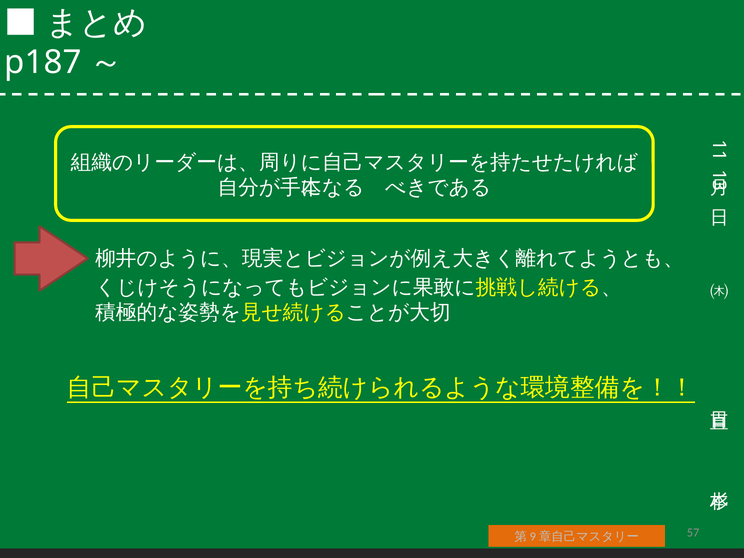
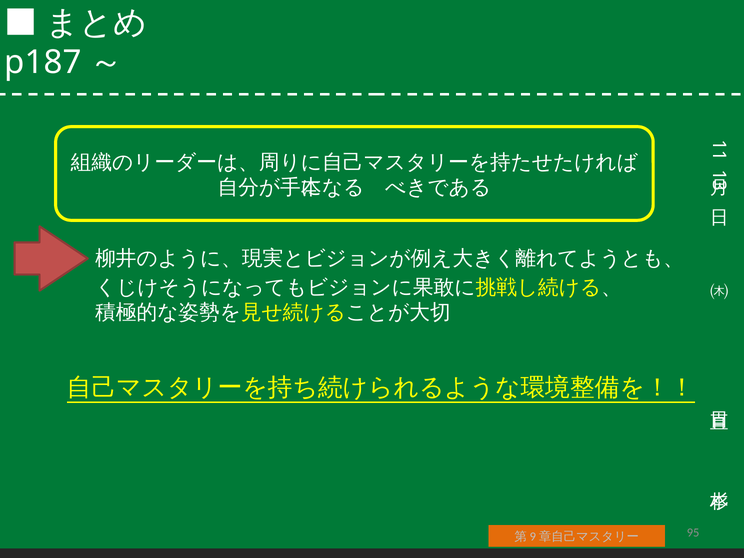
57: 57 -> 95
